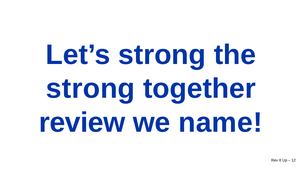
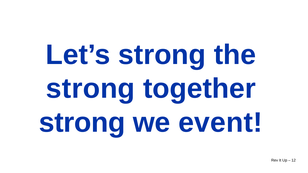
review at (82, 123): review -> strong
name: name -> event
